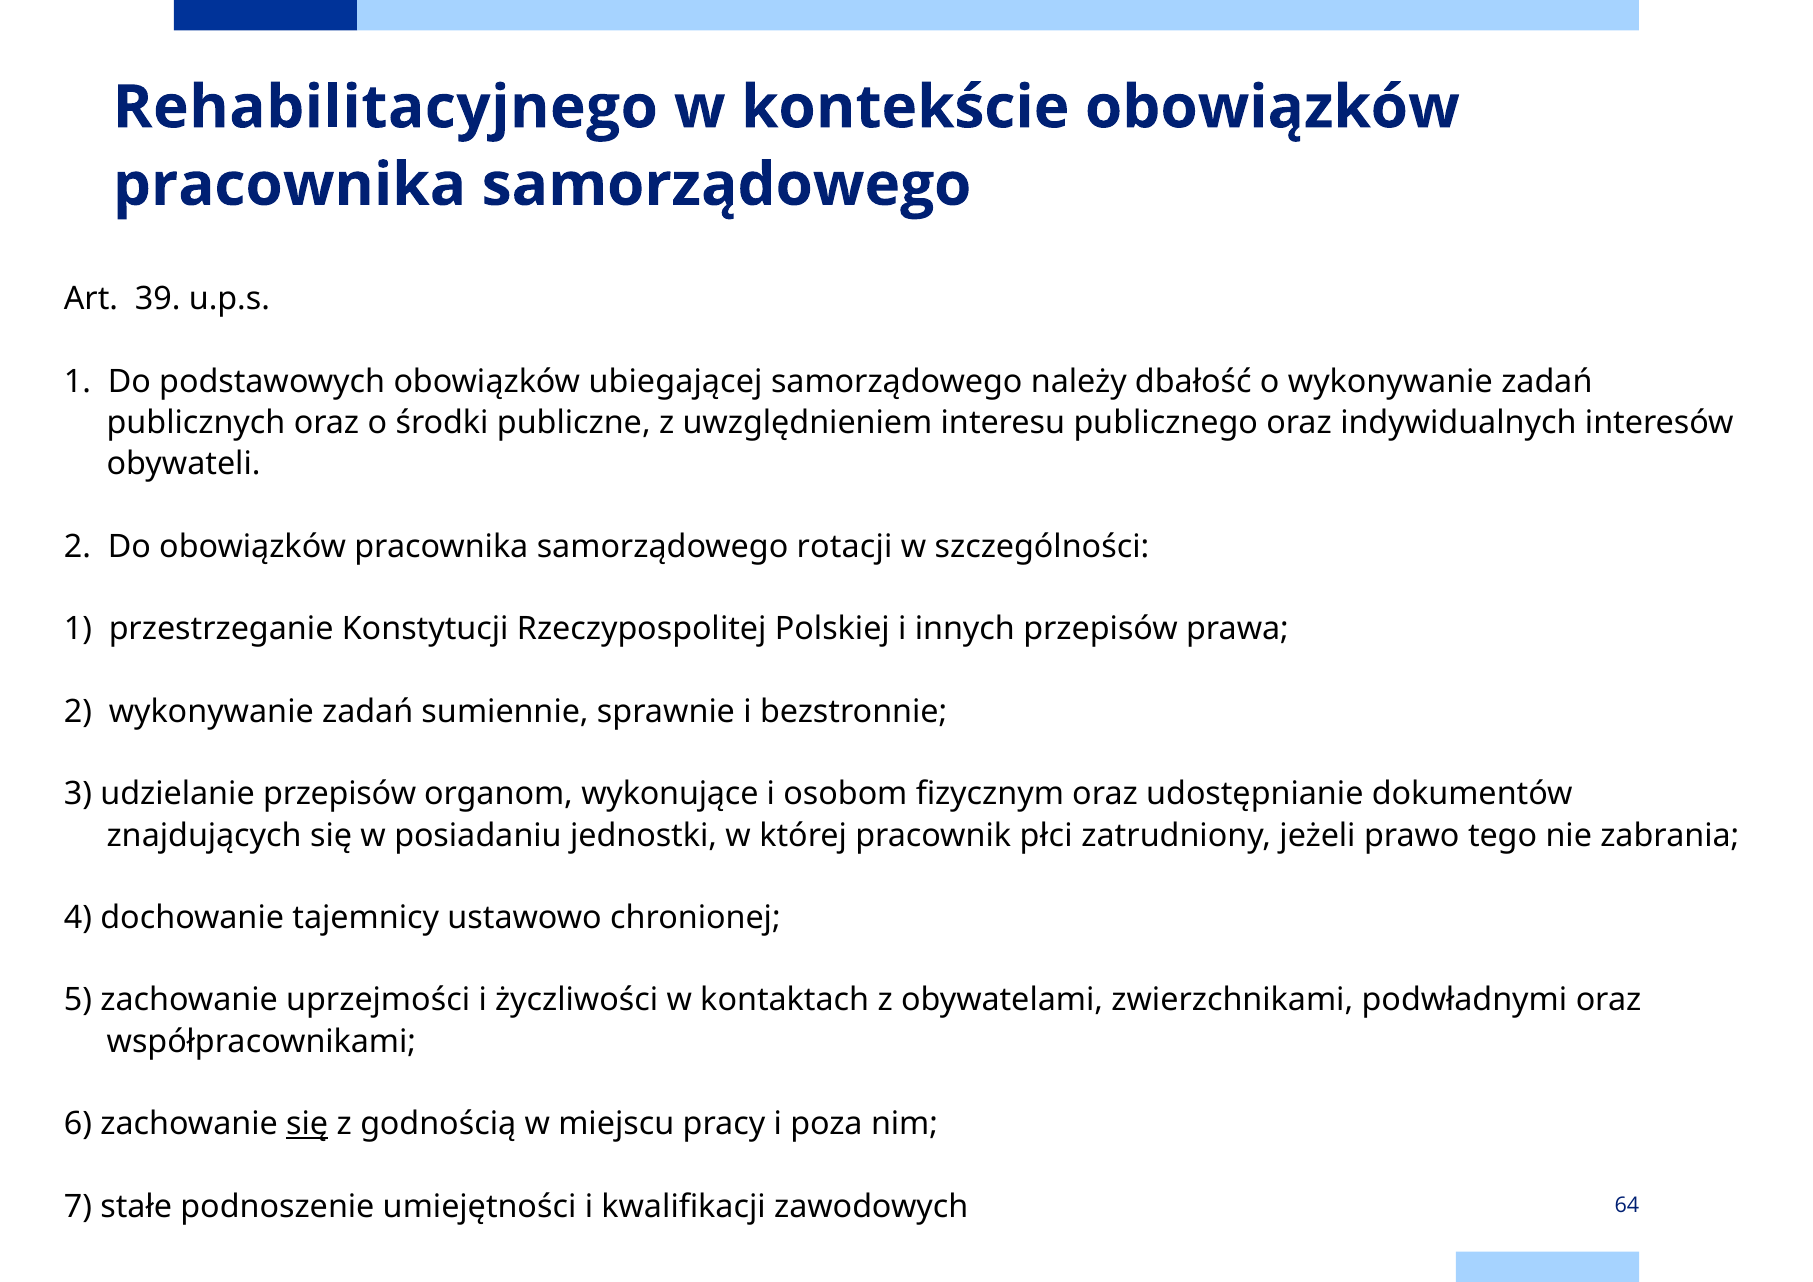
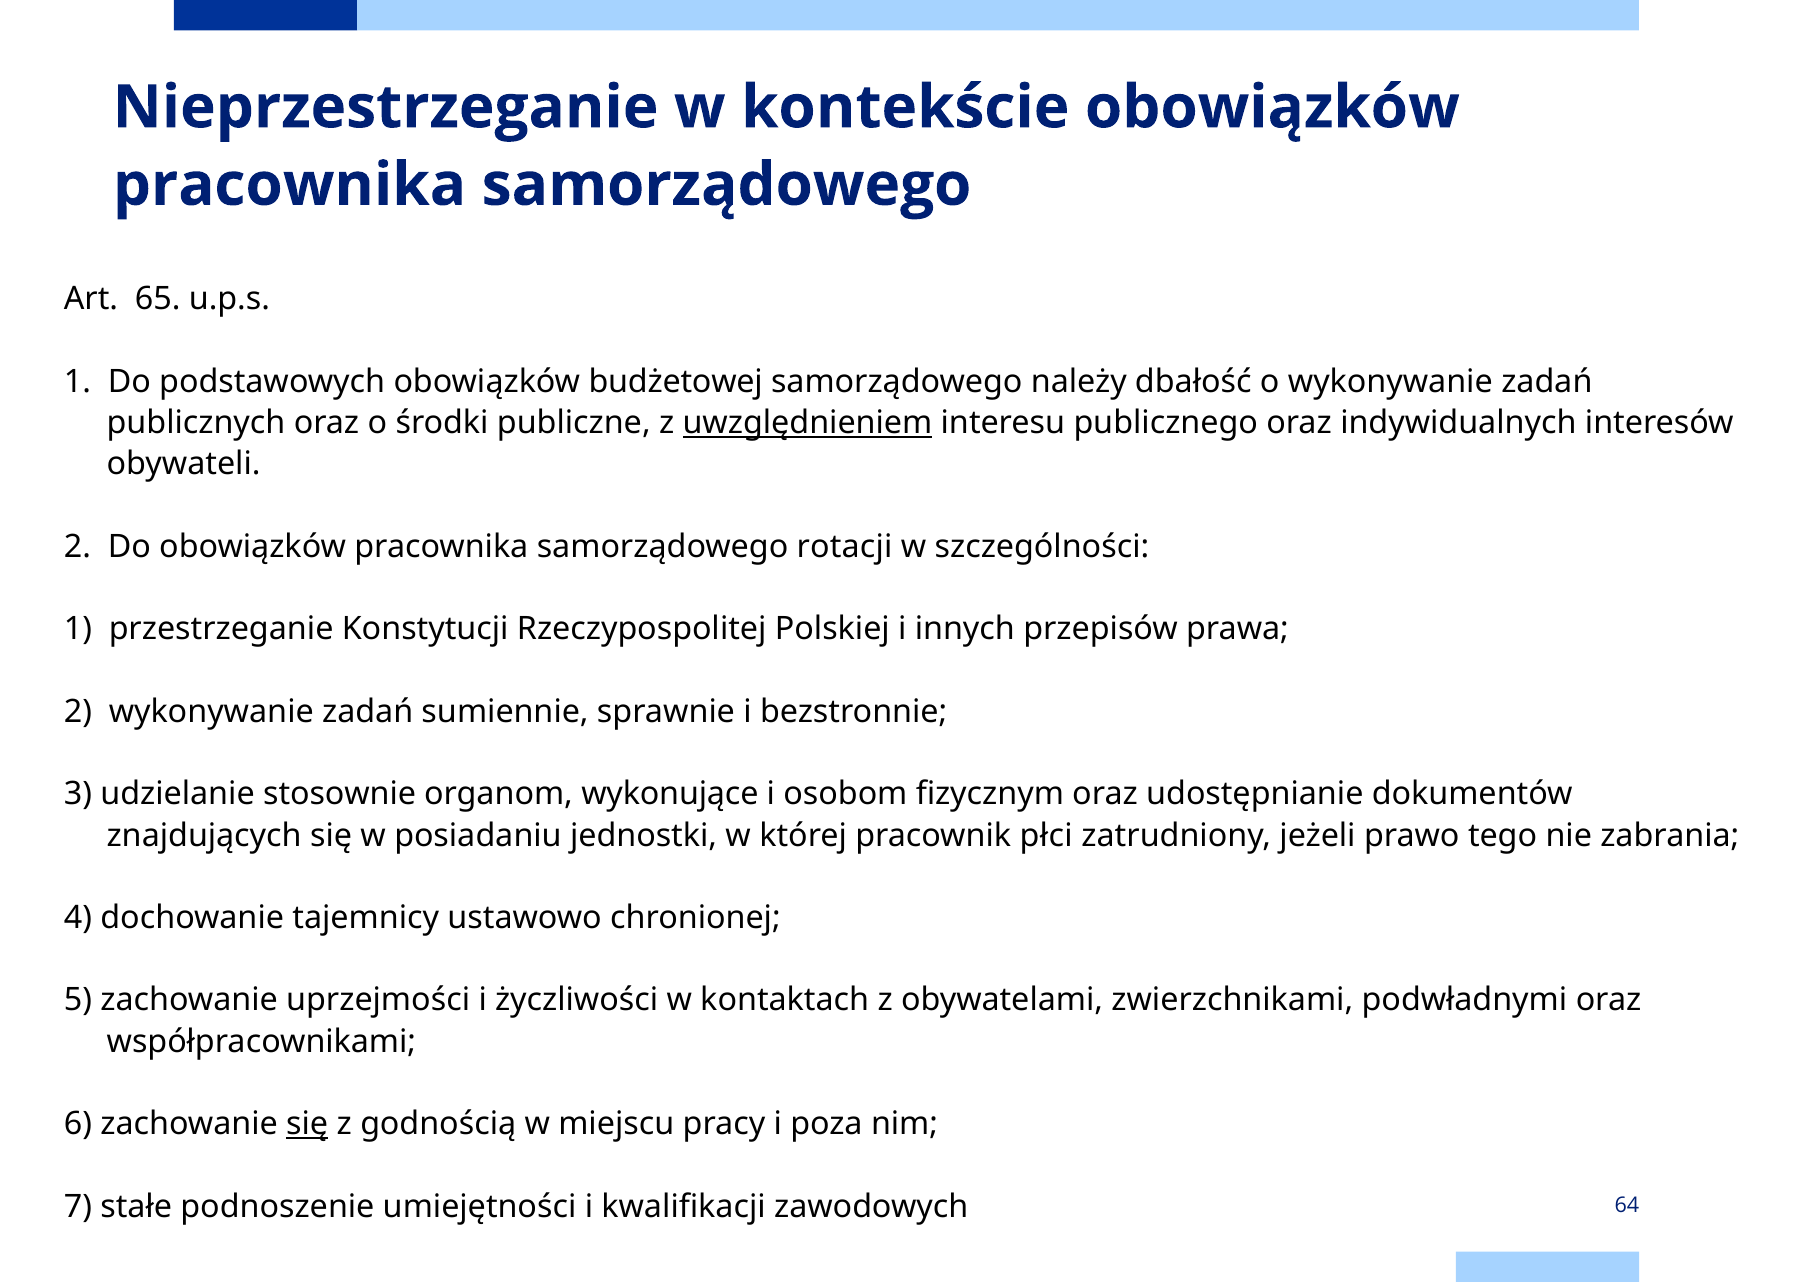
Rehabilitacyjnego: Rehabilitacyjnego -> Nieprzestrzeganie
39: 39 -> 65
ubiegającej: ubiegającej -> budżetowej
uwzględnieniem underline: none -> present
udzielanie przepisów: przepisów -> stosownie
